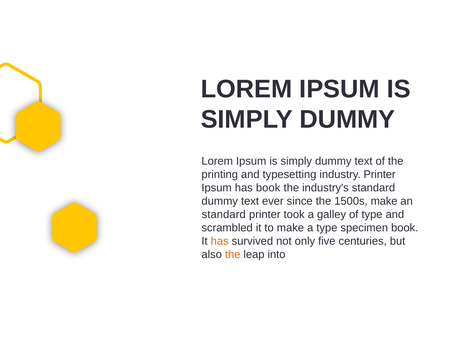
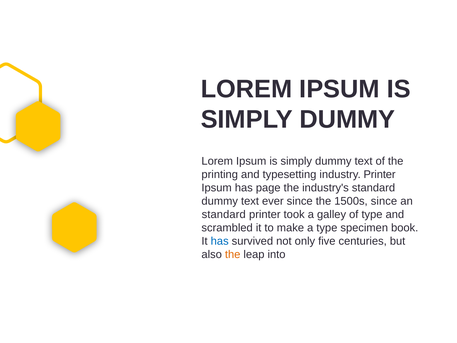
has book: book -> page
1500s make: make -> since
has at (220, 241) colour: orange -> blue
